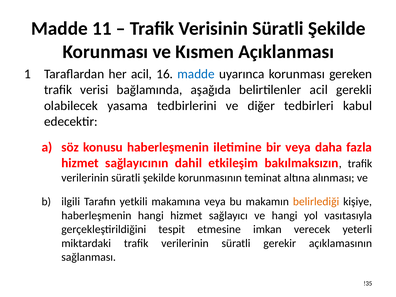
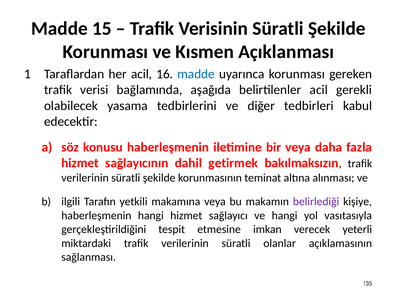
11: 11 -> 15
etkileşim: etkileşim -> getirmek
belirlediği colour: orange -> purple
gerekir: gerekir -> olanlar
